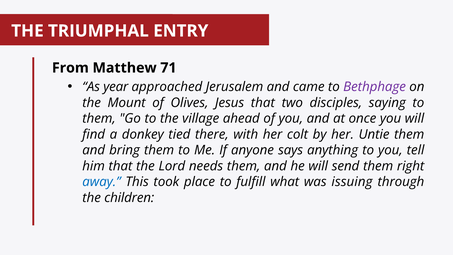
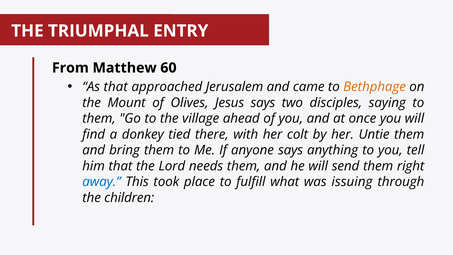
71: 71 -> 60
As year: year -> that
Bethphage colour: purple -> orange
Jesus that: that -> says
